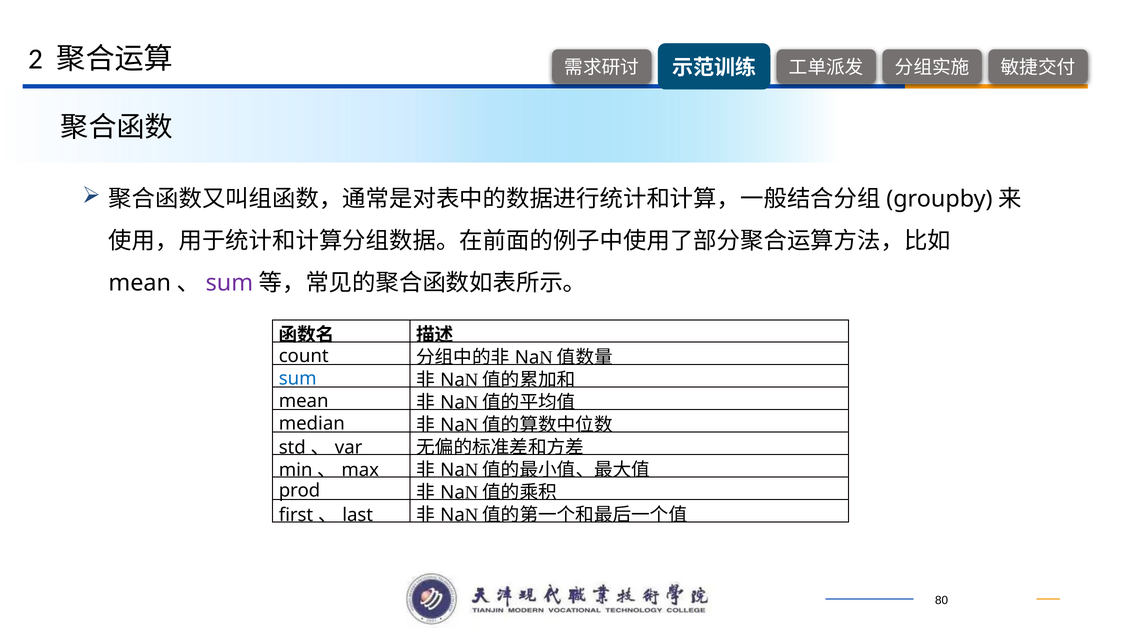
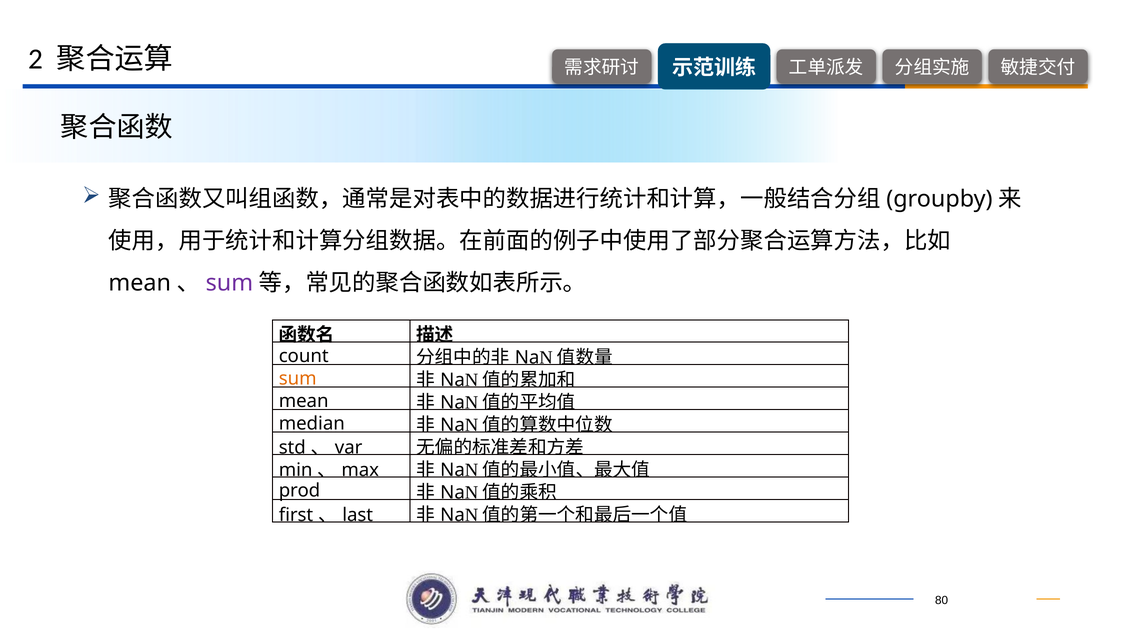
sum at (298, 378) colour: blue -> orange
